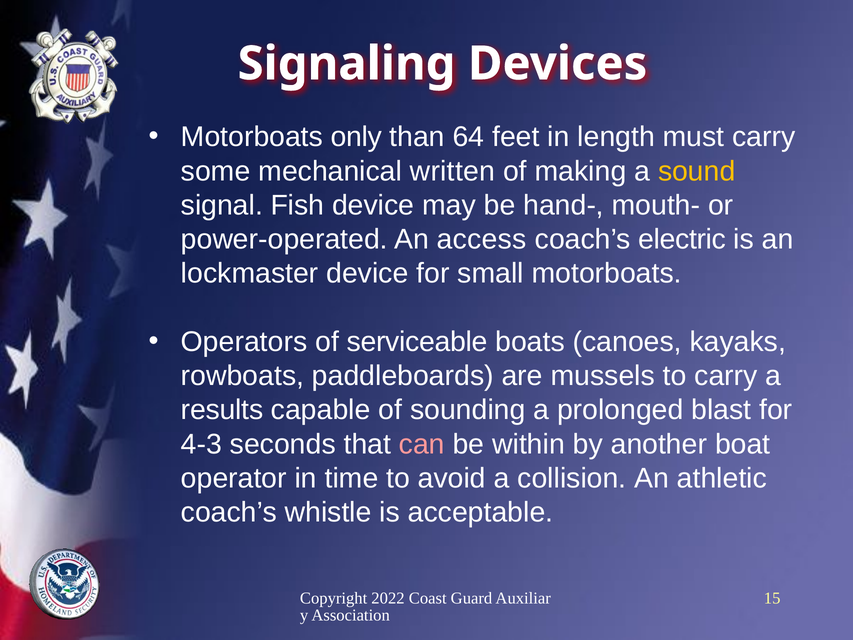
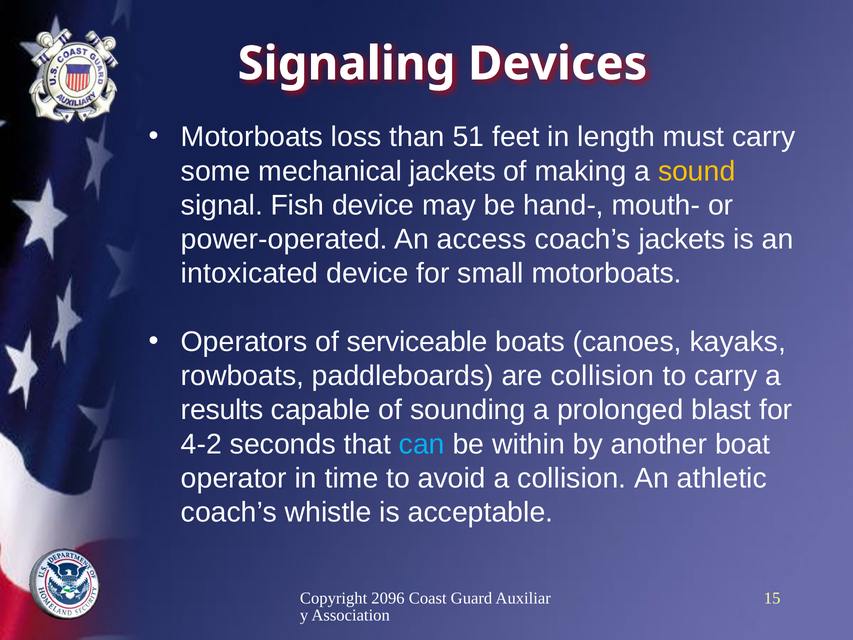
only: only -> loss
64: 64 -> 51
mechanical written: written -> jackets
coach’s electric: electric -> jackets
lockmaster: lockmaster -> intoxicated
are mussels: mussels -> collision
4-3: 4-3 -> 4-2
can colour: pink -> light blue
2022: 2022 -> 2096
